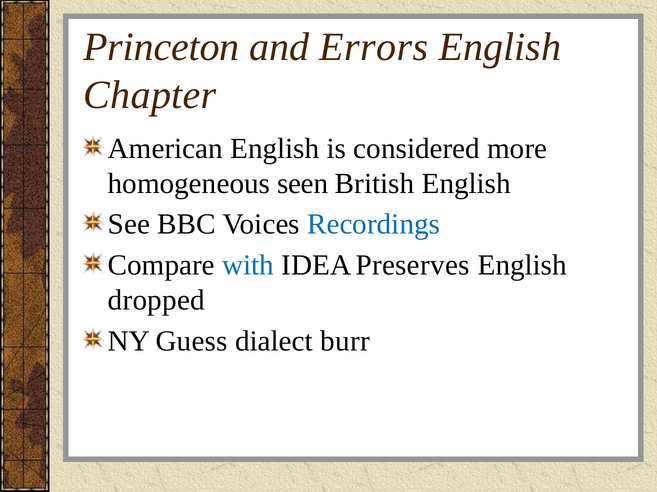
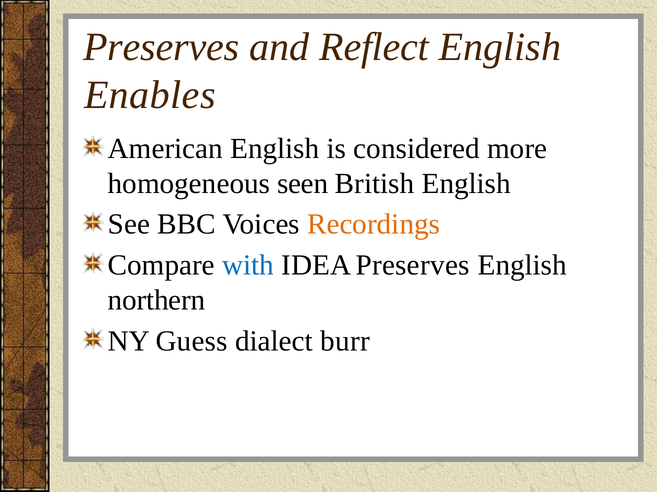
Princeton at (161, 47): Princeton -> Preserves
Errors: Errors -> Reflect
Chapter: Chapter -> Enables
Recordings colour: blue -> orange
dropped: dropped -> northern
